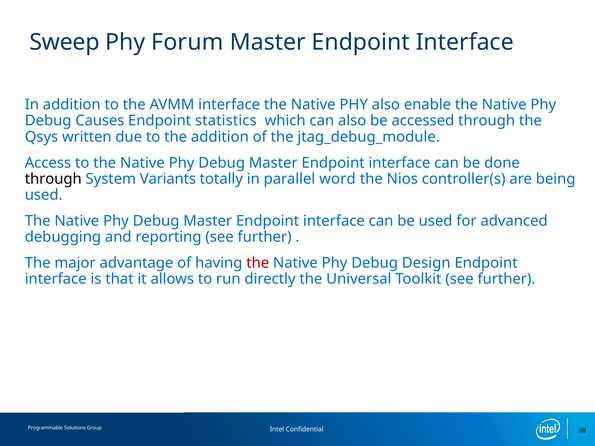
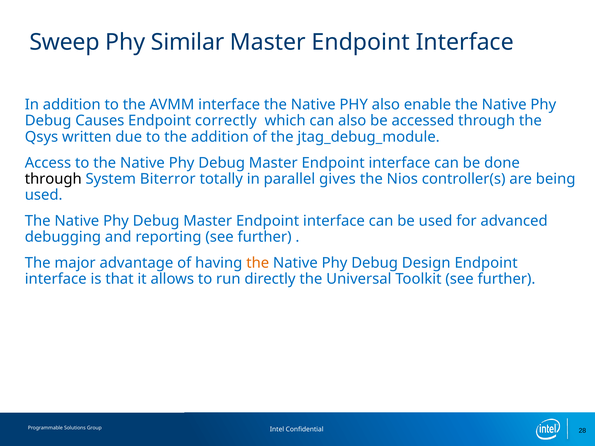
Forum: Forum -> Similar
statistics: statistics -> correctly
Variants: Variants -> Biterror
word: word -> gives
the at (258, 263) colour: red -> orange
